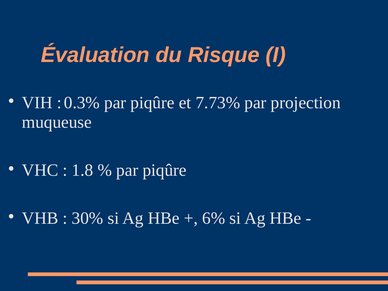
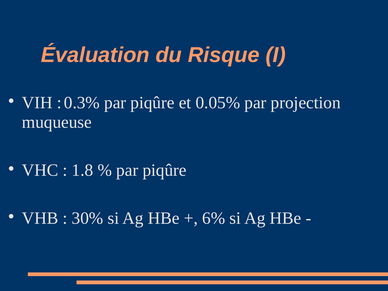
7.73%: 7.73% -> 0.05%
